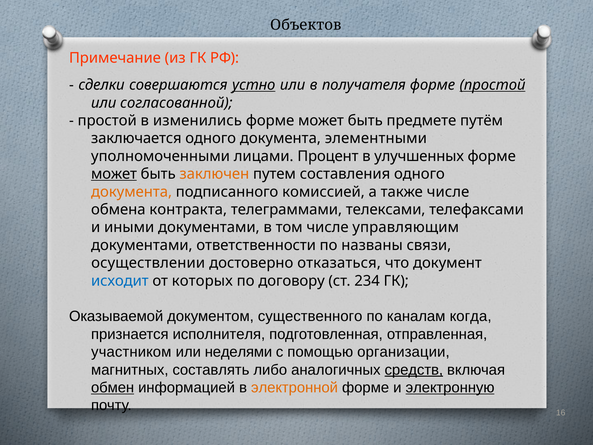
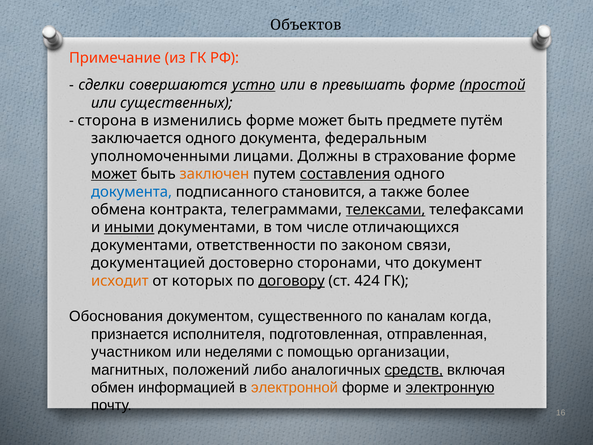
получателя: получателя -> превышать
согласованной: согласованной -> существенных
простой at (107, 121): простой -> сторона
элементными: элементными -> федеральным
Процент: Процент -> Должны
улучшенных: улучшенных -> страхование
составления underline: none -> present
документа at (132, 192) colour: orange -> blue
комиссией: комиссией -> становится
также числе: числе -> более
телексами underline: none -> present
иными underline: none -> present
управляющим: управляющим -> отличающихся
названы: названы -> законом
осуществлении: осуществлении -> документацией
отказаться: отказаться -> сторонами
исходит colour: blue -> orange
договору underline: none -> present
234: 234 -> 424
Оказываемой: Оказываемой -> Обоснования
составлять: составлять -> положений
обмен underline: present -> none
